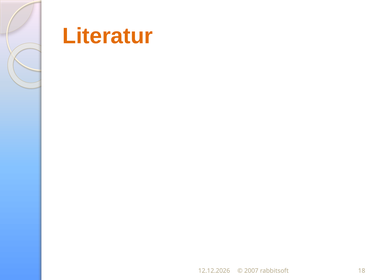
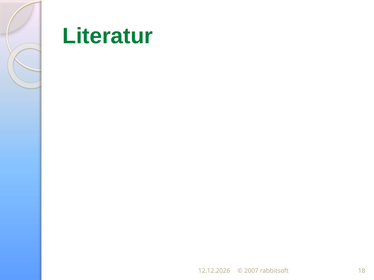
Literatur colour: orange -> green
